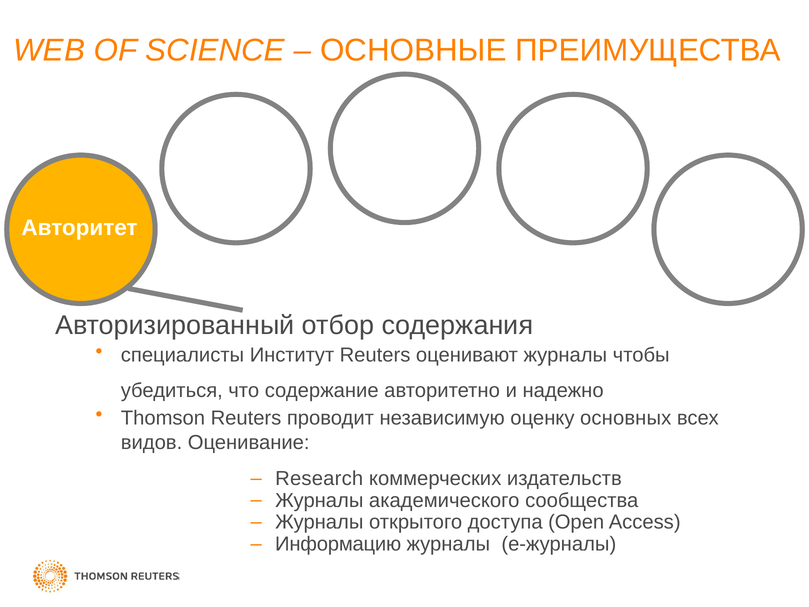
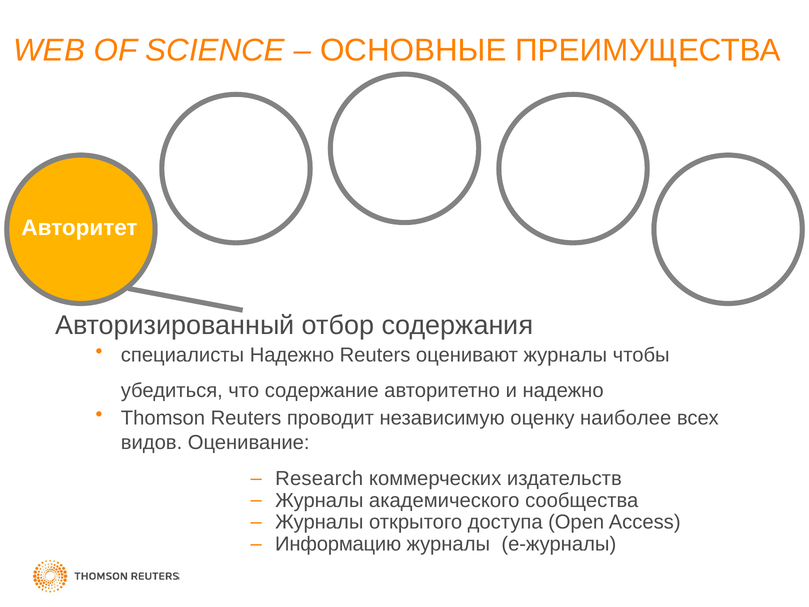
специалисты Институт: Институт -> Надежно
основных: основных -> наиболее
